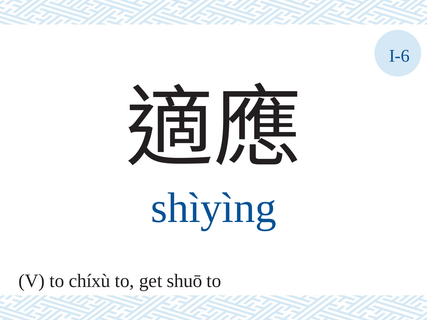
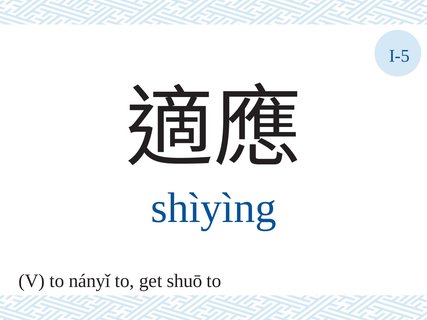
I-6: I-6 -> I-5
chíxù: chíxù -> nányǐ
